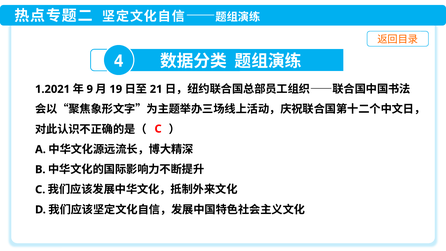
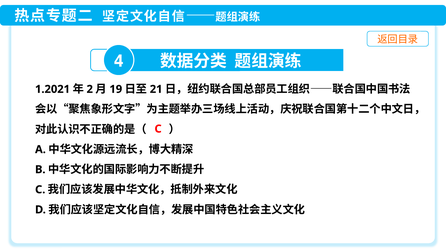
9: 9 -> 2
